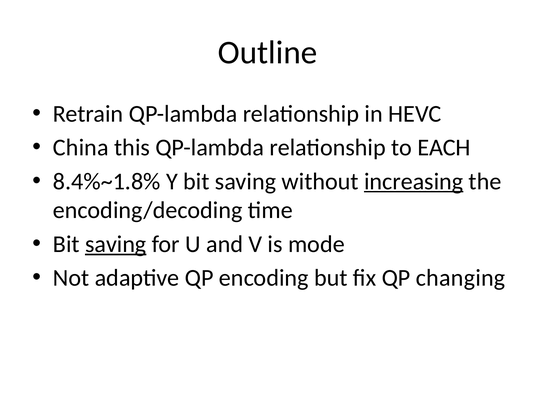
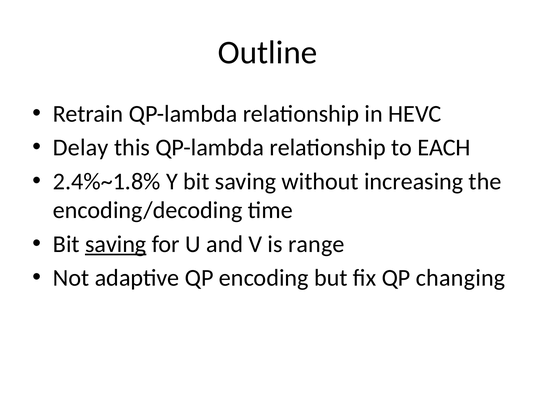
China: China -> Delay
8.4%~1.8%: 8.4%~1.8% -> 2.4%~1.8%
increasing underline: present -> none
mode: mode -> range
